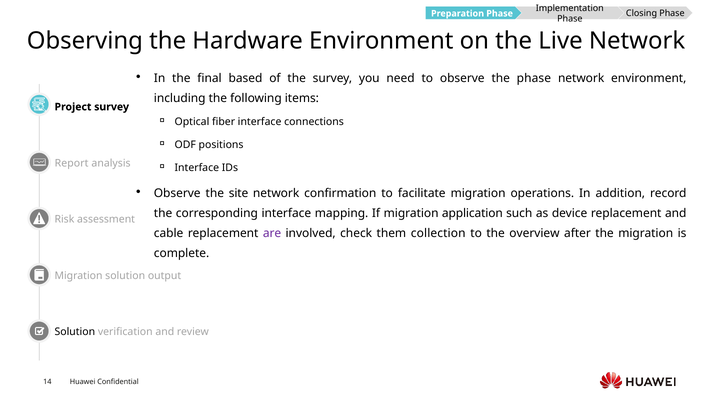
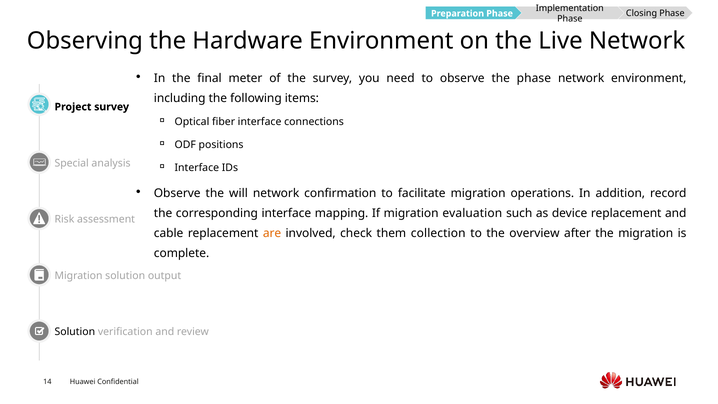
based: based -> meter
Report: Report -> Special
site: site -> will
application: application -> evaluation
are colour: purple -> orange
